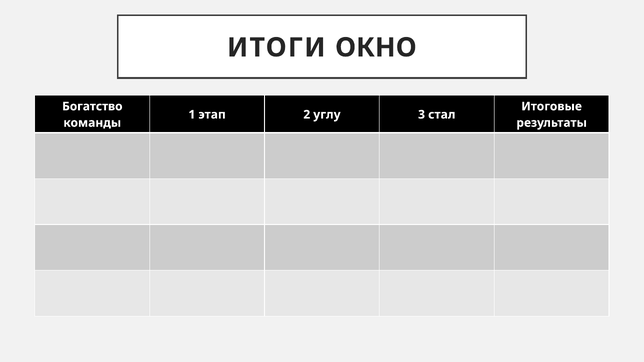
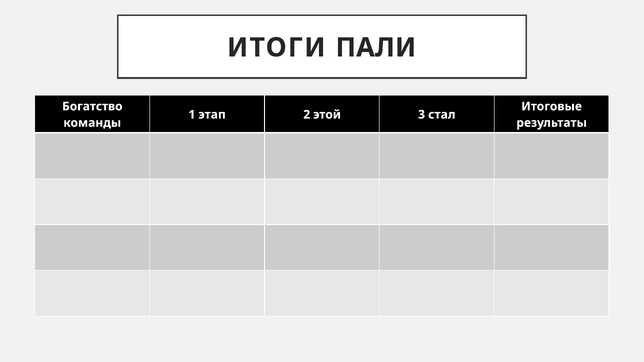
ОКНО: ОКНО -> ПАЛИ
углу: углу -> этой
